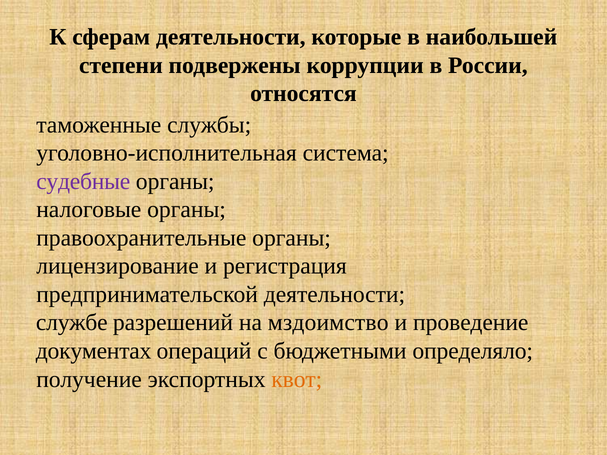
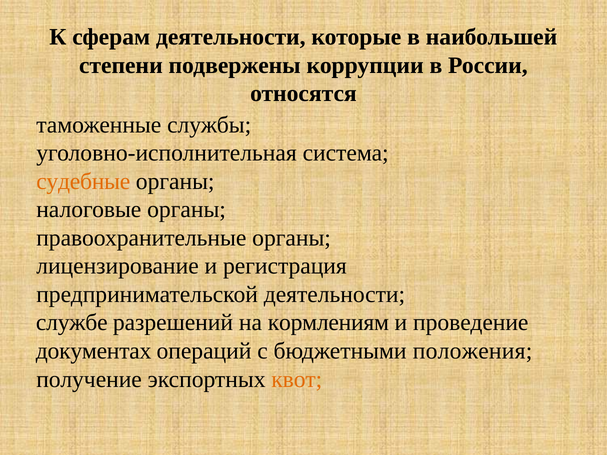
судебные colour: purple -> orange
мздоимство: мздоимство -> кормлениям
определяло: определяло -> положения
